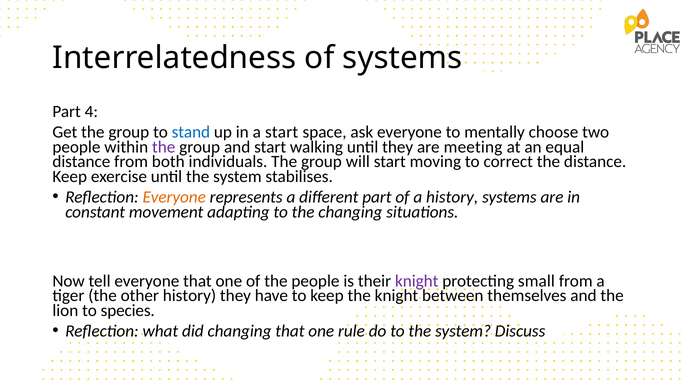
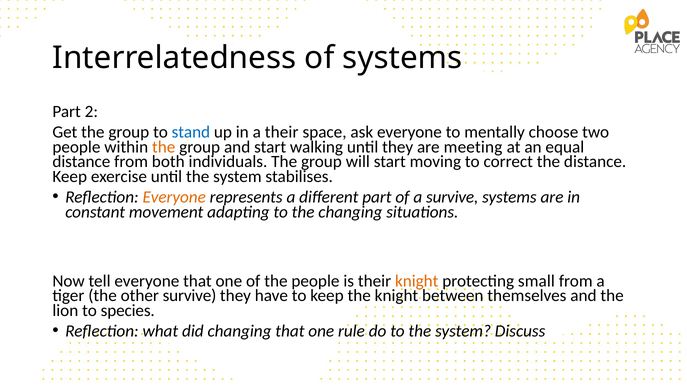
4: 4 -> 2
a start: start -> their
the at (164, 147) colour: purple -> orange
a history: history -> survive
knight at (417, 281) colour: purple -> orange
other history: history -> survive
